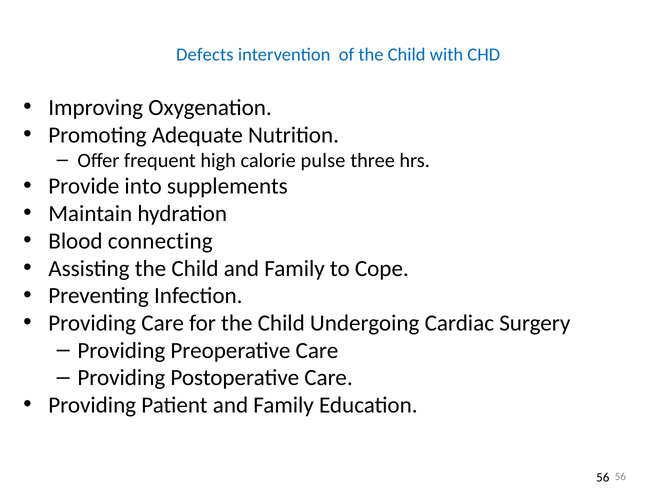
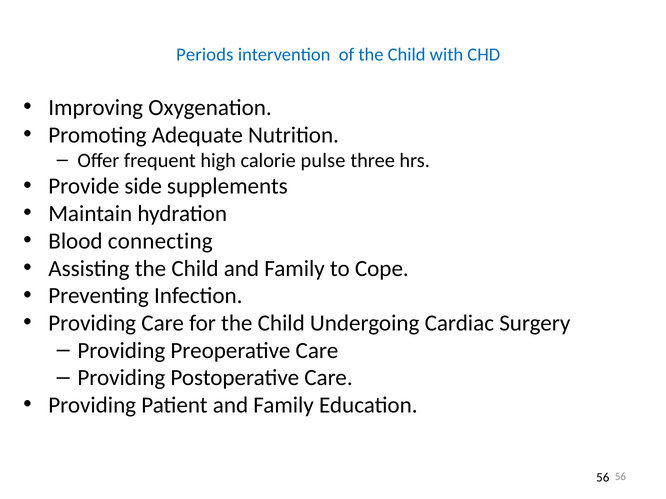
Defects: Defects -> Periods
into: into -> side
